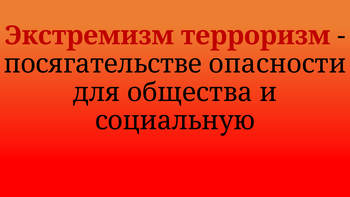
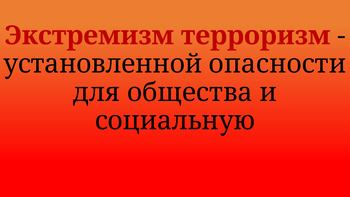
посягательстве: посягательстве -> установленной
